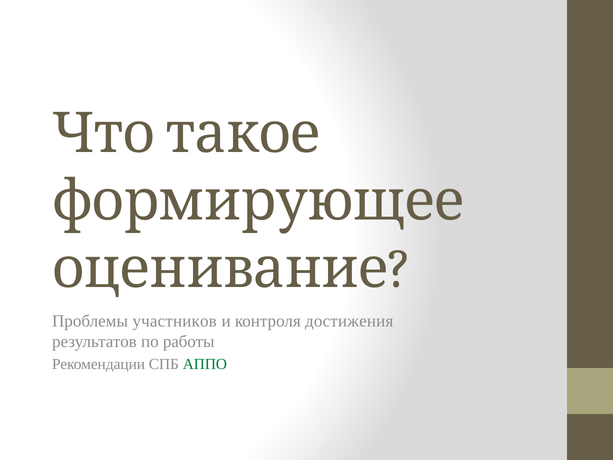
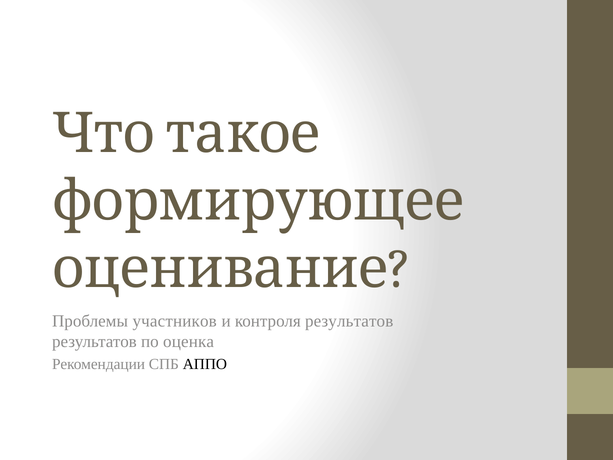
контроля достижения: достижения -> результатов
работы: работы -> оценка
АППО colour: green -> black
